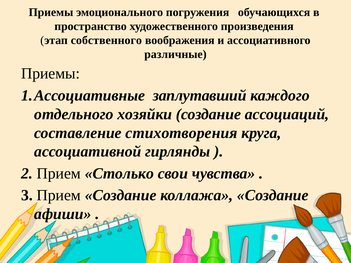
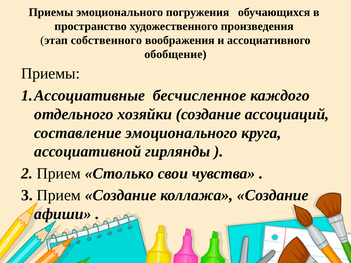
различные: различные -> обобщение
заплутавший: заплутавший -> бесчисленное
составление стихотворения: стихотворения -> эмоционального
